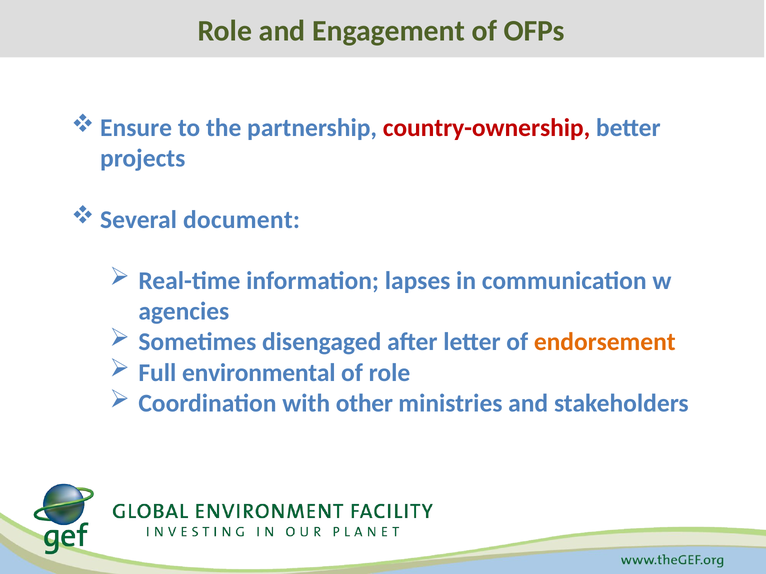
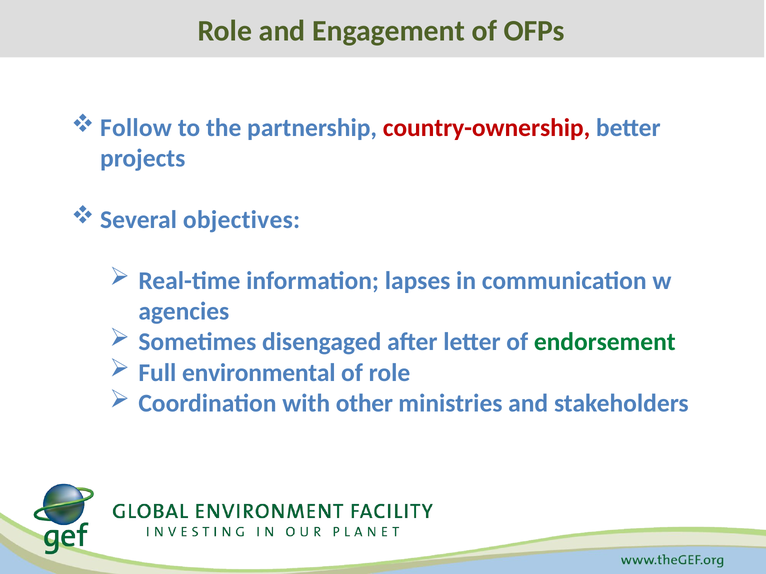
Ensure: Ensure -> Follow
document: document -> objectives
endorsement colour: orange -> green
